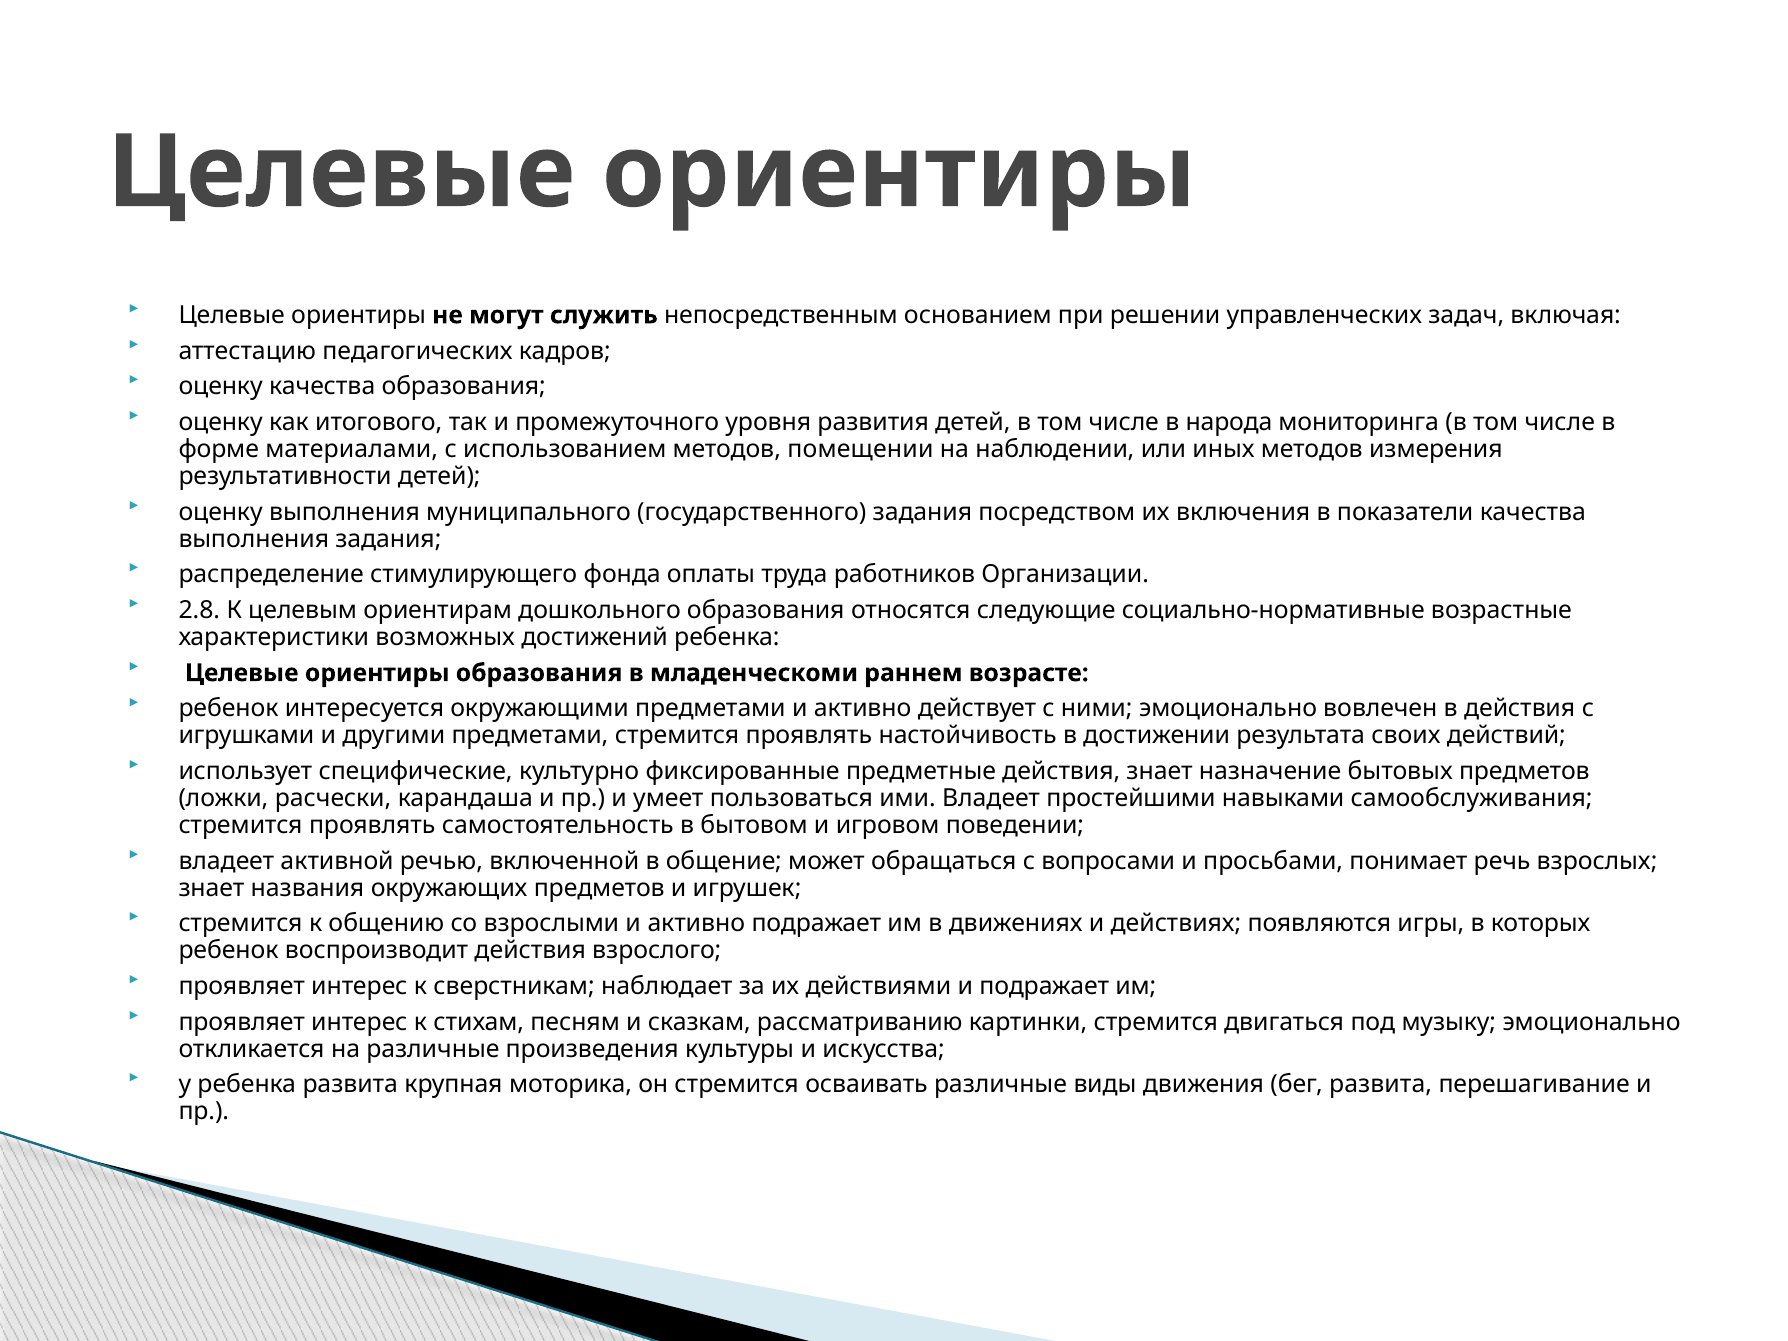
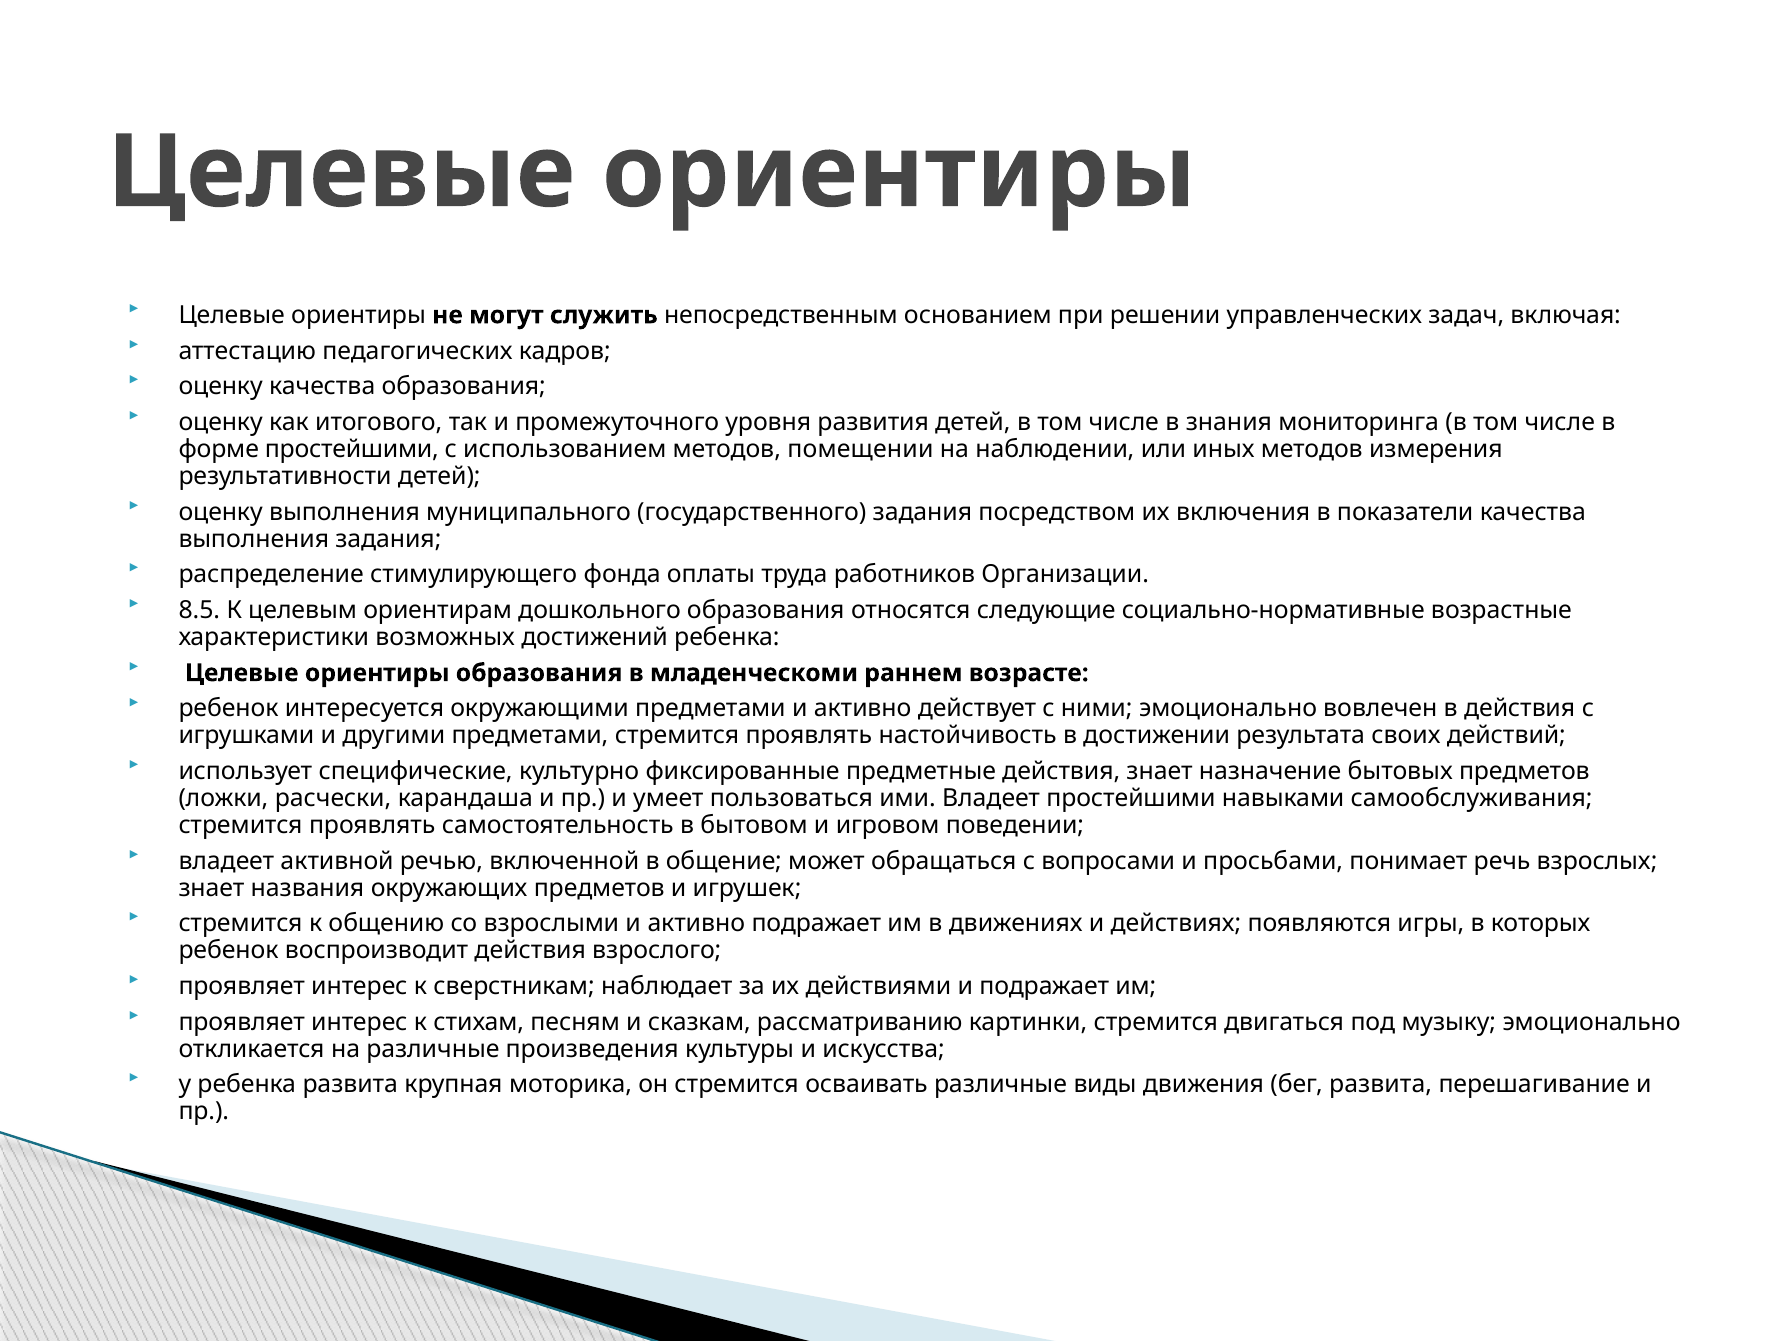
народа: народа -> знания
форме материалами: материалами -> простейшими
2.8: 2.8 -> 8.5
